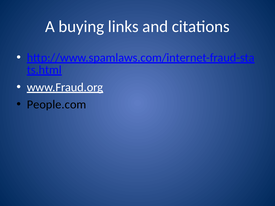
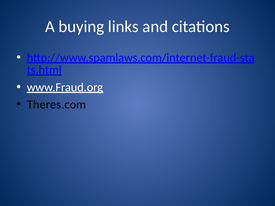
People.com: People.com -> Theres.com
